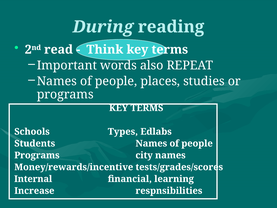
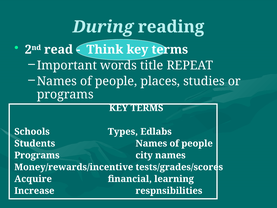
also: also -> title
Internal: Internal -> Acquire
